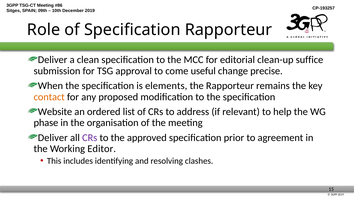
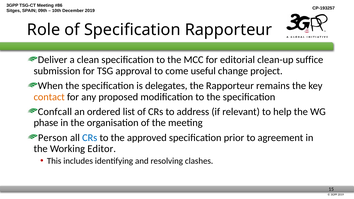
precise: precise -> project
elements: elements -> delegates
Website: Website -> Confcall
Deliver at (53, 138): Deliver -> Person
CRs at (90, 138) colour: purple -> blue
